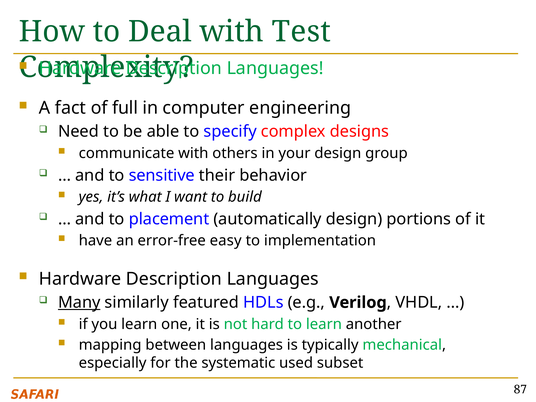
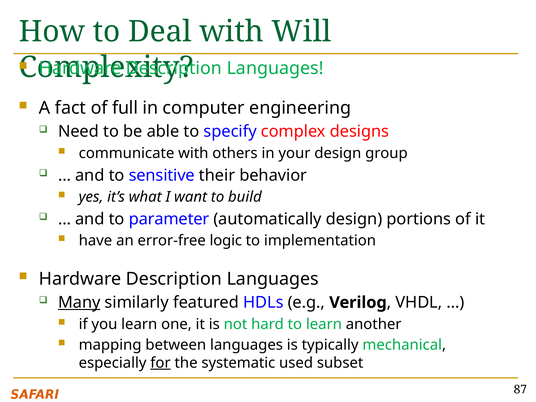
Test: Test -> Will
placement: placement -> parameter
easy: easy -> logic
for underline: none -> present
